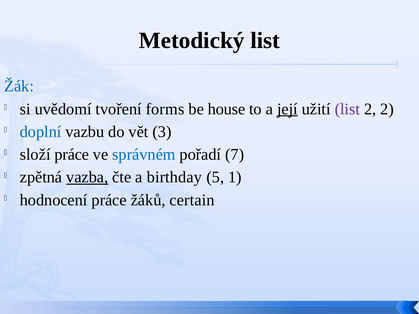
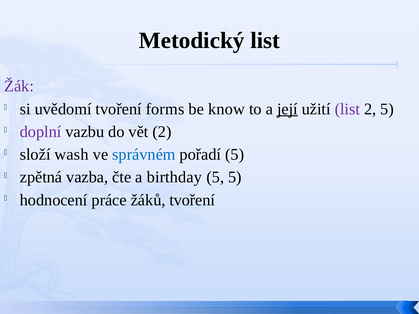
Žák colour: blue -> purple
house: house -> know
2 2: 2 -> 5
doplní colour: blue -> purple
vět 3: 3 -> 2
složí práce: práce -> wash
pořadí 7: 7 -> 5
vazba underline: present -> none
5 1: 1 -> 5
žáků certain: certain -> tvoření
